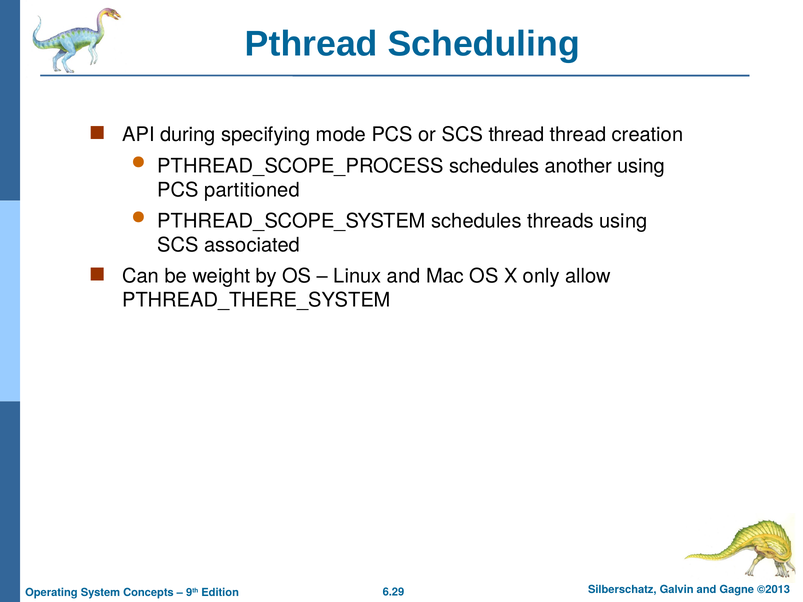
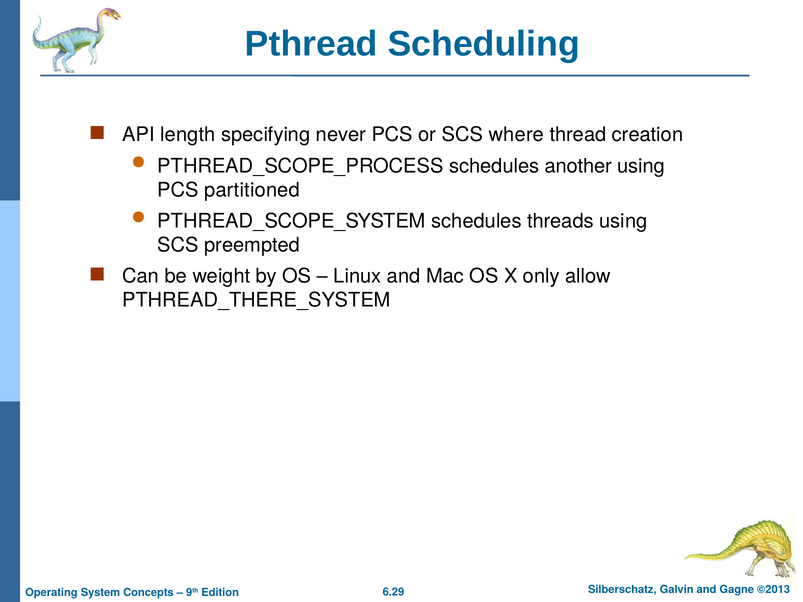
during: during -> length
mode: mode -> never
SCS thread: thread -> where
associated: associated -> preempted
